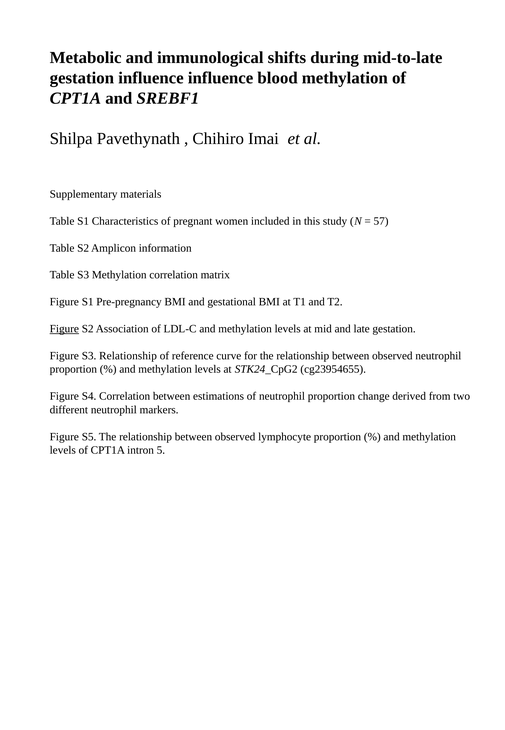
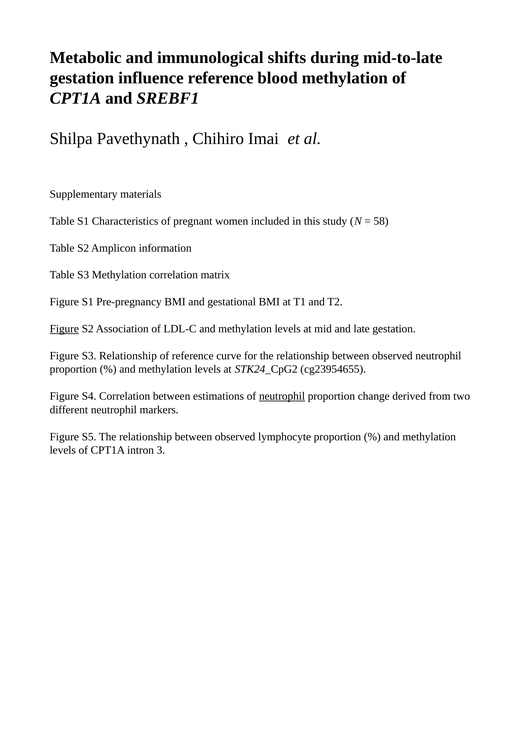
influence influence: influence -> reference
57: 57 -> 58
neutrophil at (282, 396) underline: none -> present
5: 5 -> 3
